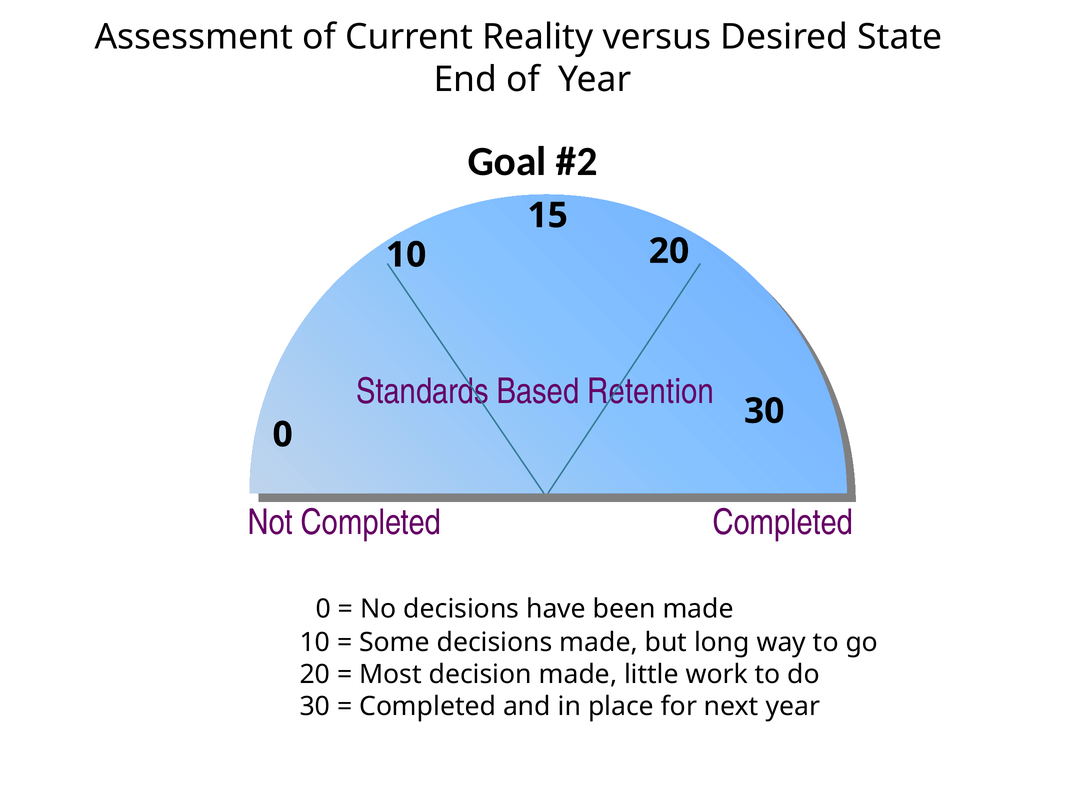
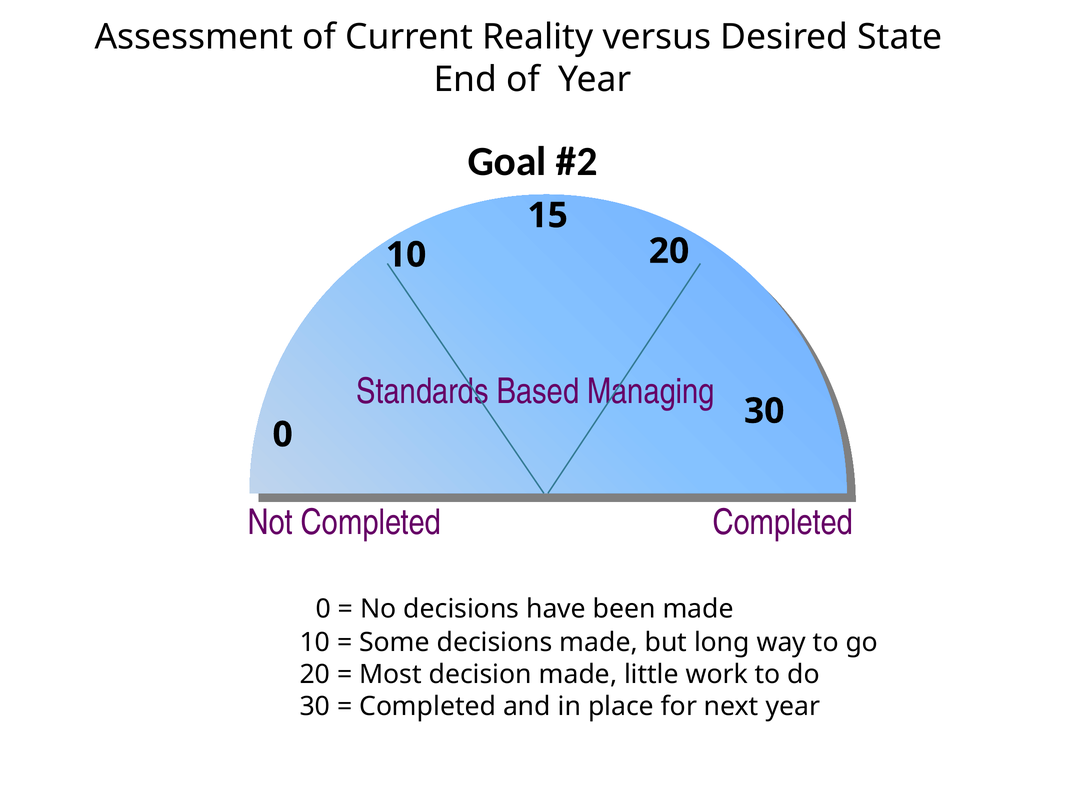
Retention: Retention -> Managing
